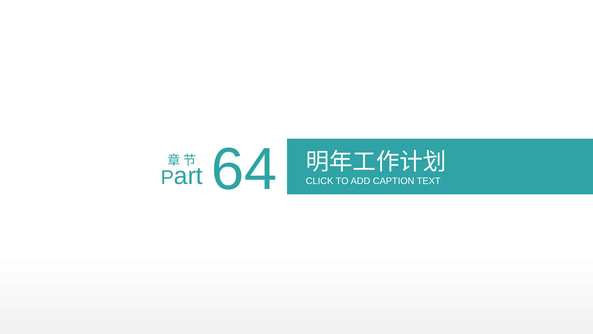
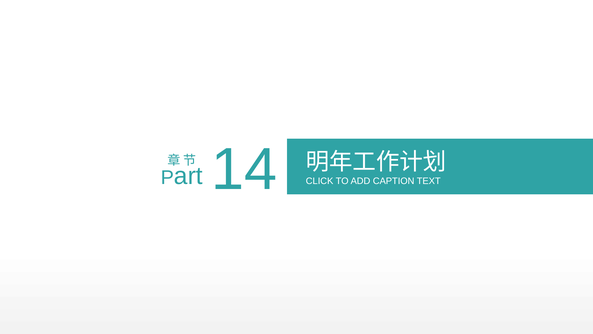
64: 64 -> 14
